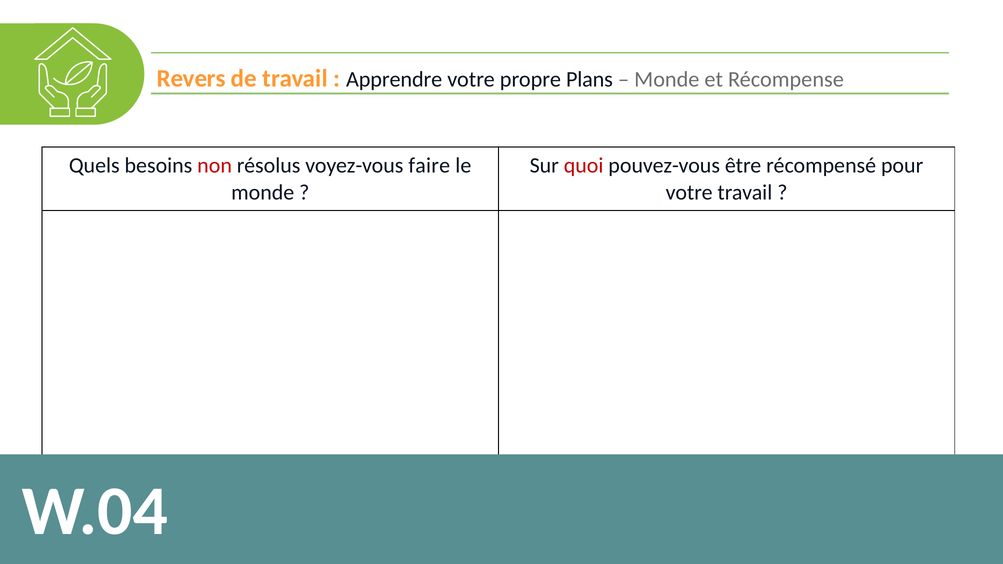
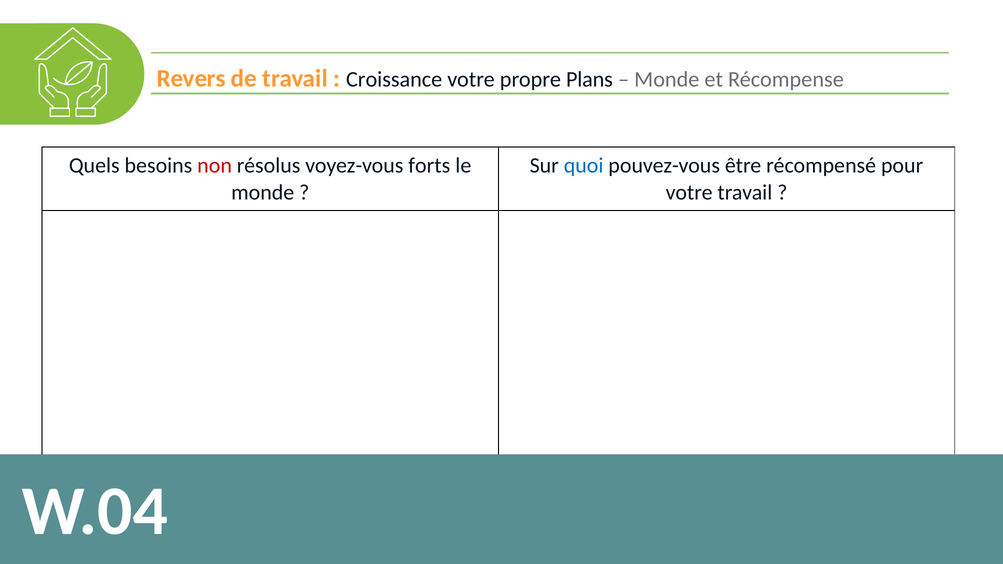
Apprendre: Apprendre -> Croissance
faire: faire -> forts
quoi colour: red -> blue
